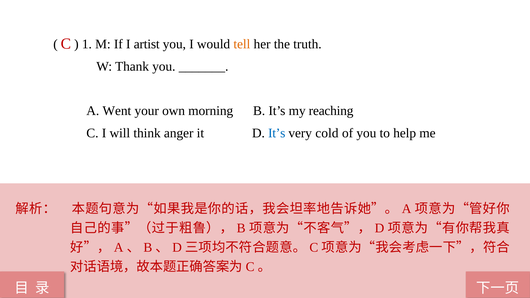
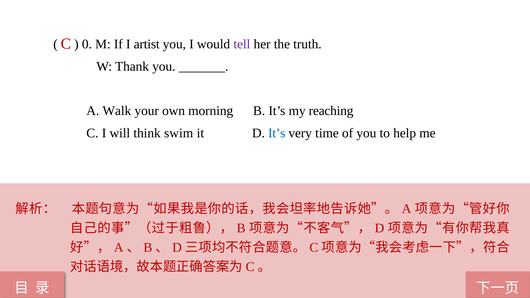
1: 1 -> 0
tell colour: orange -> purple
Went: Went -> Walk
anger: anger -> swim
cold: cold -> time
